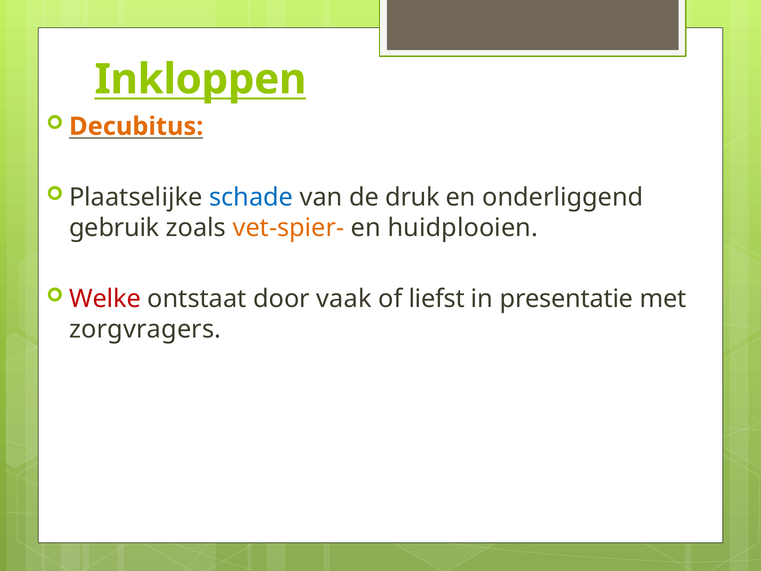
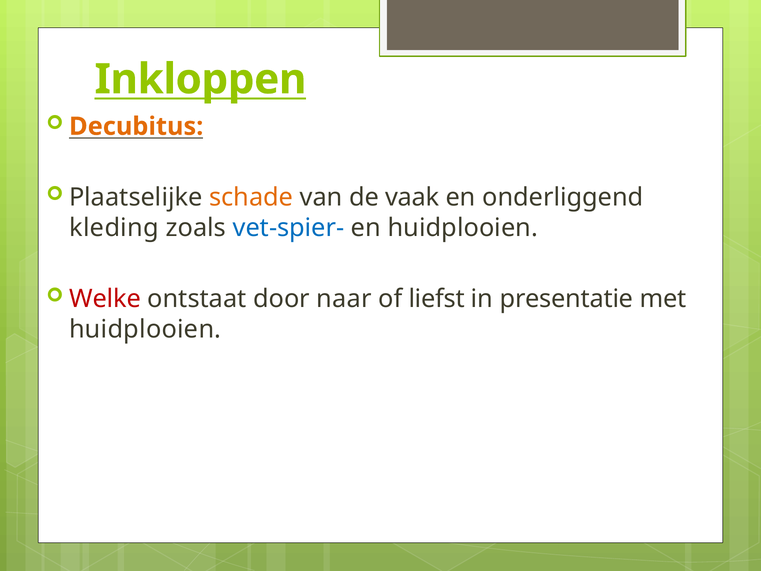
schade colour: blue -> orange
druk: druk -> vaak
gebruik: gebruik -> kleding
vet-spier- colour: orange -> blue
vaak: vaak -> naar
zorgvragers at (145, 329): zorgvragers -> huidplooien
